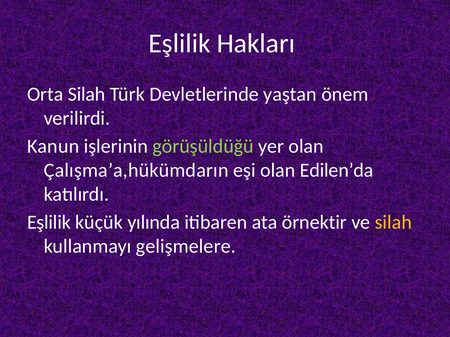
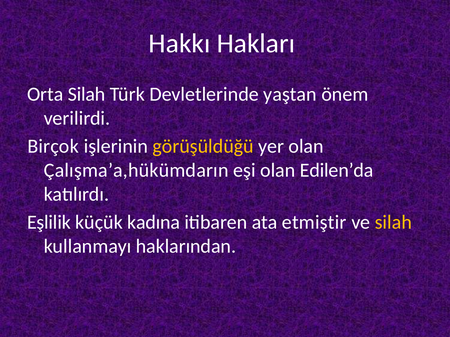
Eşlilik at (180, 44): Eşlilik -> Hakkı
Kanun: Kanun -> Birçok
görüşüldüğü colour: light green -> yellow
yılında: yılında -> kadına
örnektir: örnektir -> etmiştir
gelişmelere: gelişmelere -> haklarından
